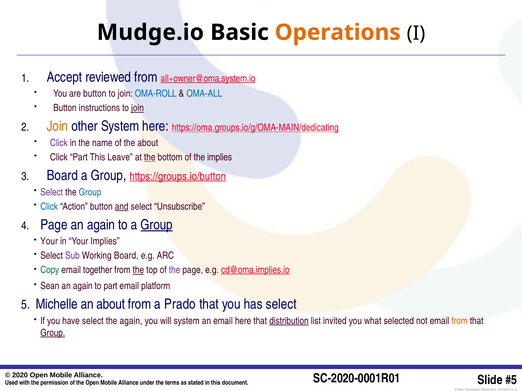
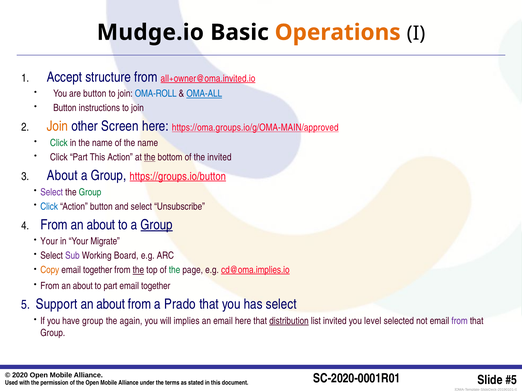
reviewed: reviewed -> structure
all+owner@oma.system.io: all+owner@oma.system.io -> all+owner@oma.invited.io
OMA-ALL underline: none -> present
join at (137, 108) underline: present -> none
other System: System -> Screen
https://oma.groups.io/g/OMA-MAIN/dedicating: https://oma.groups.io/g/OMA-MAIN/dedicating -> https://oma.groups.io/g/OMA-MAIN/approved
Click at (59, 143) colour: purple -> green
of the about: about -> name
This Leave: Leave -> Action
the implies: implies -> invited
Board at (62, 176): Board -> About
Group at (90, 192) colour: blue -> green
and underline: present -> none
Page at (54, 225): Page -> From
again at (101, 225): again -> about
Your Implies: Implies -> Migrate
Copy colour: green -> orange
the at (175, 270) colour: purple -> green
Sean at (50, 286): Sean -> From
again at (83, 286): again -> about
platform at (156, 286): platform -> together
Michelle: Michelle -> Support
have select: select -> group
will system: system -> implies
what: what -> level
from at (460, 321) colour: orange -> purple
Group at (53, 333) underline: present -> none
